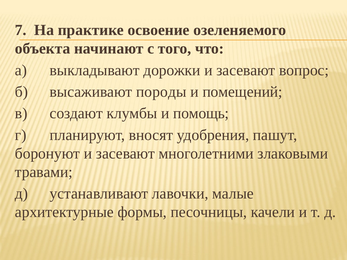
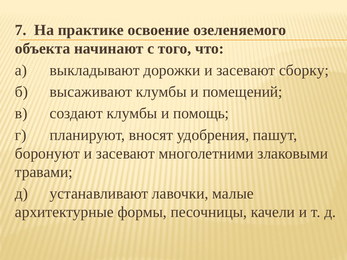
вопрос: вопрос -> сборку
высаживают породы: породы -> клумбы
